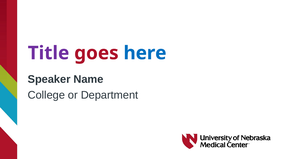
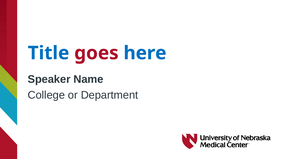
Title colour: purple -> blue
